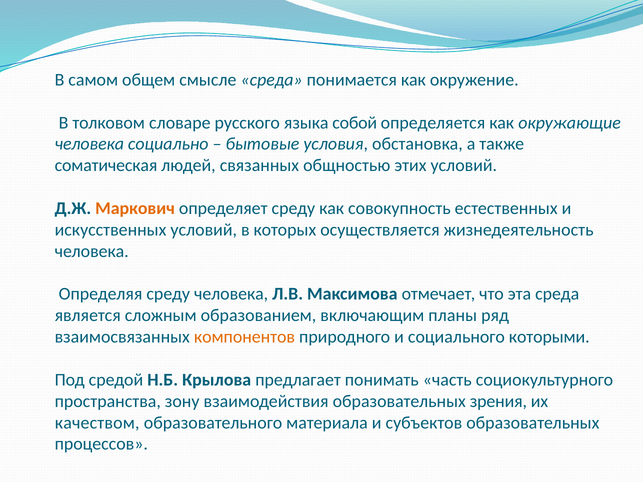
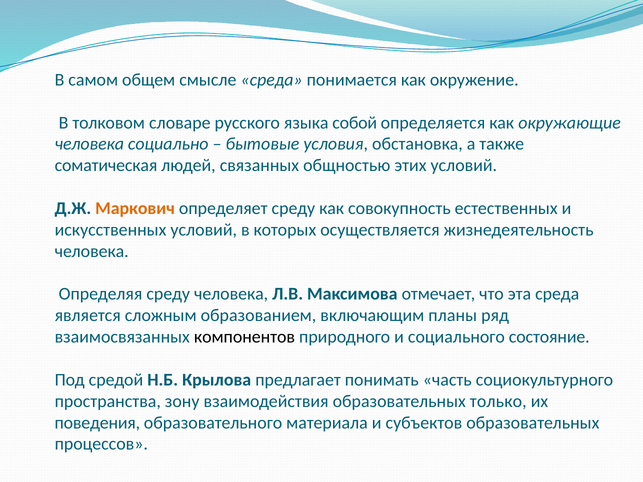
компонентов colour: orange -> black
которыми: которыми -> состояние
зрения: зрения -> только
качеством: качеством -> поведения
